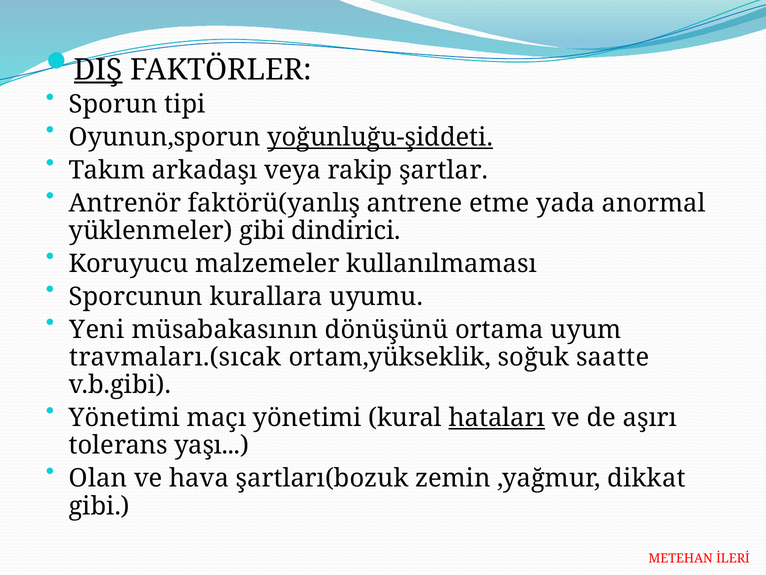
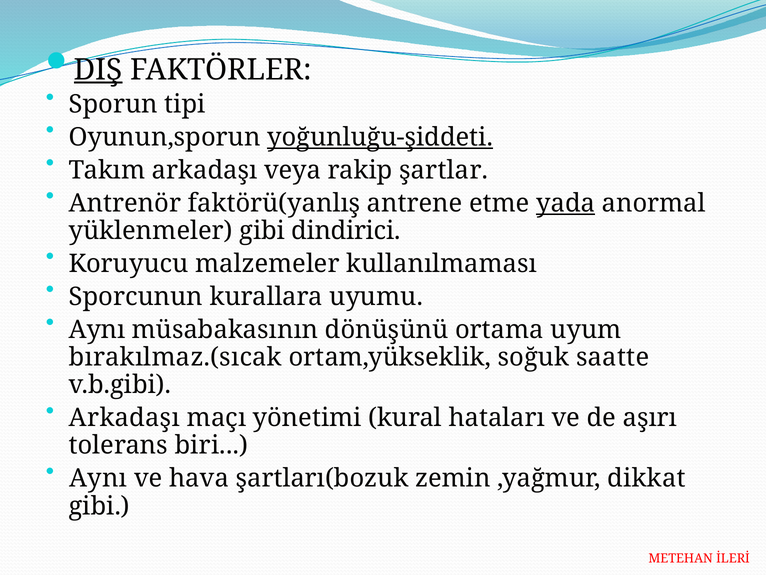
yada underline: none -> present
Yeni at (97, 330): Yeni -> Aynı
travmaları.(sıcak: travmaları.(sıcak -> bırakılmaz.(sıcak
Yönetimi at (124, 418): Yönetimi -> Arkadaşı
hataları underline: present -> none
yaşı: yaşı -> biri
Olan at (98, 478): Olan -> Aynı
